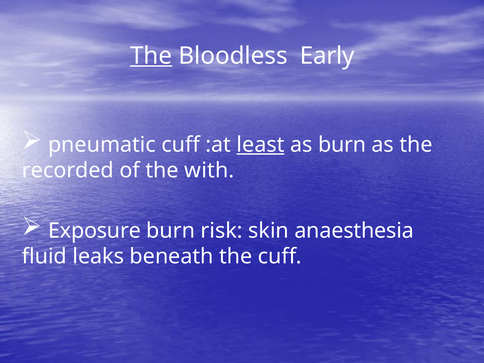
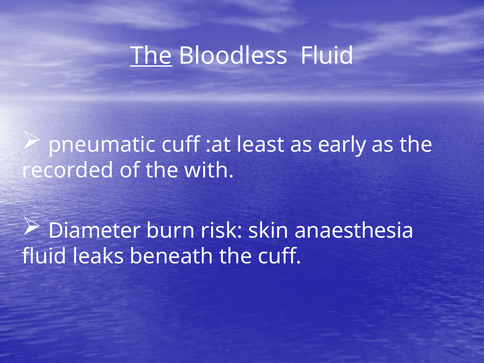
Bloodless Early: Early -> Fluid
least underline: present -> none
as burn: burn -> early
Exposure: Exposure -> Diameter
